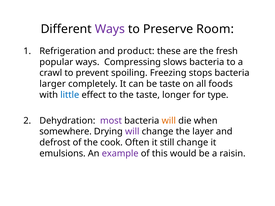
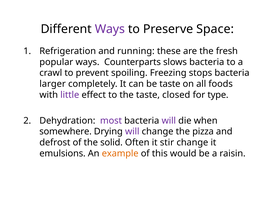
Room: Room -> Space
product: product -> running
Compressing: Compressing -> Counterparts
little colour: blue -> purple
longer: longer -> closed
will at (169, 121) colour: orange -> purple
layer: layer -> pizza
cook: cook -> solid
still: still -> stir
example colour: purple -> orange
